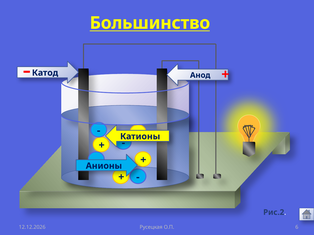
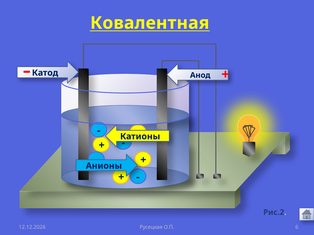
Большинство: Большинство -> Ковалентная
